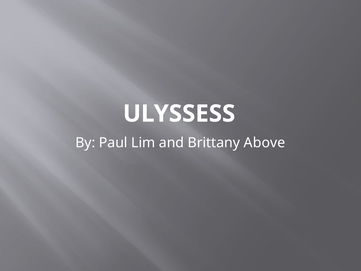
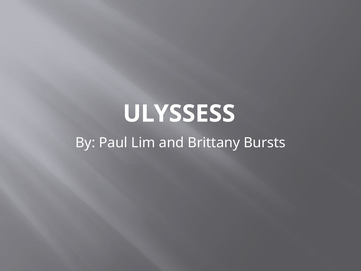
Above: Above -> Bursts
